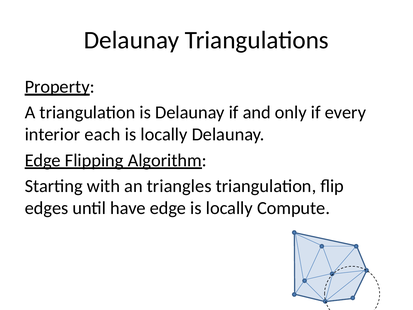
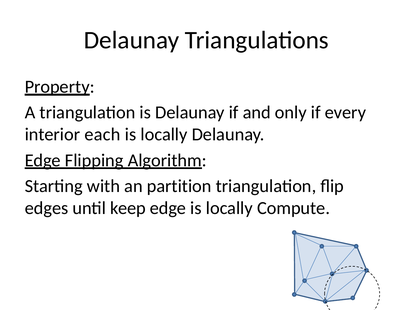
triangles: triangles -> partition
have: have -> keep
